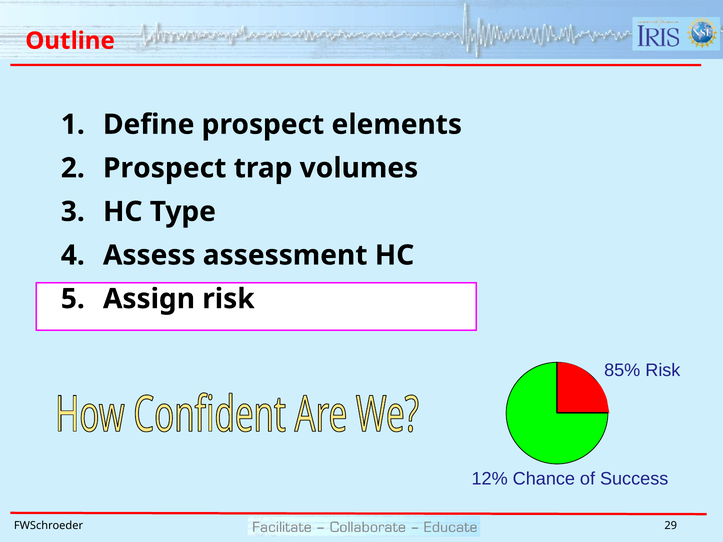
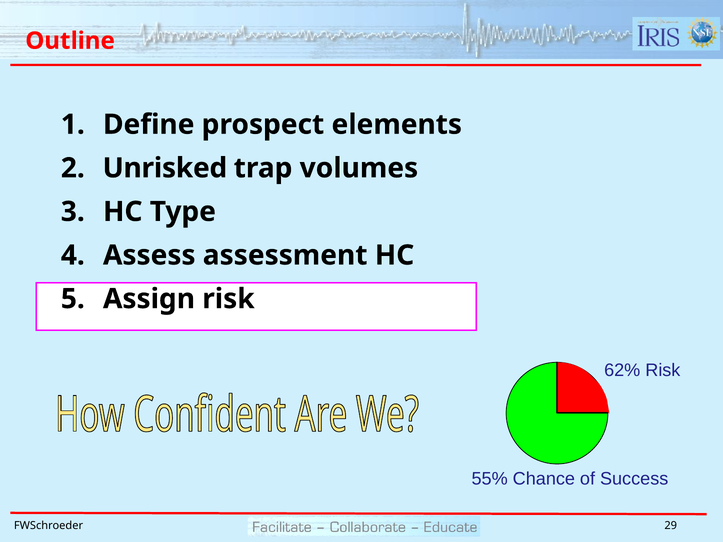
Prospect at (165, 168): Prospect -> Unrisked
85%: 85% -> 62%
12%: 12% -> 55%
